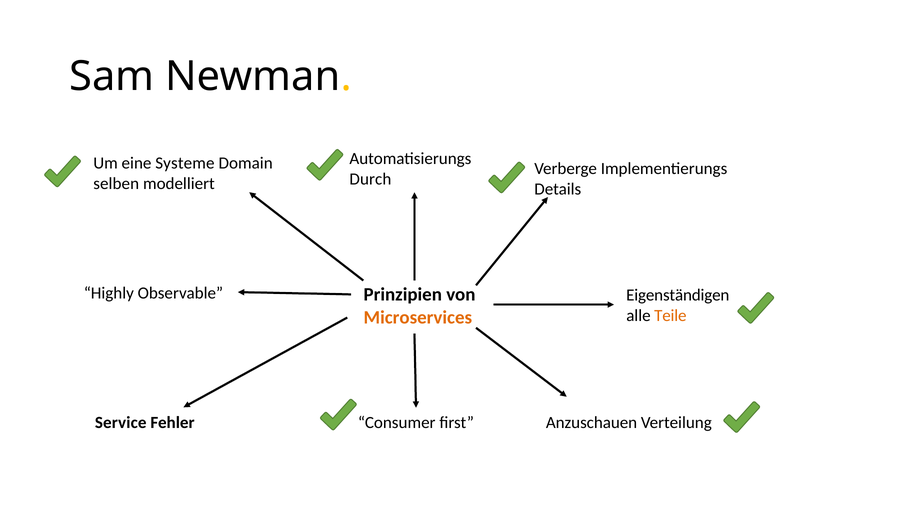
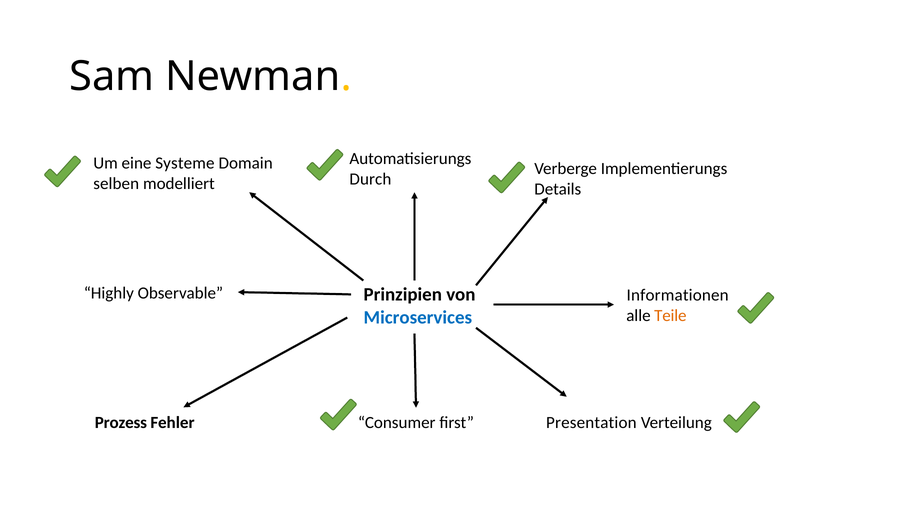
Eigenständigen: Eigenständigen -> Informationen
Microservices colour: orange -> blue
Service: Service -> Prozess
Anzuschauen: Anzuschauen -> Presentation
